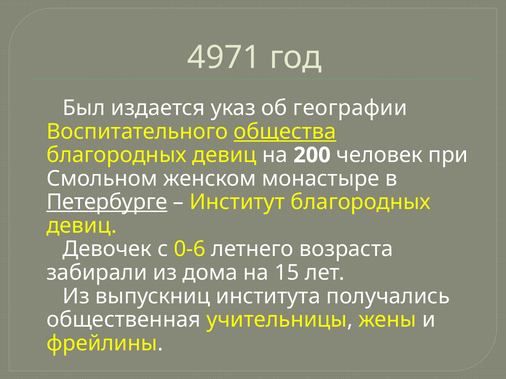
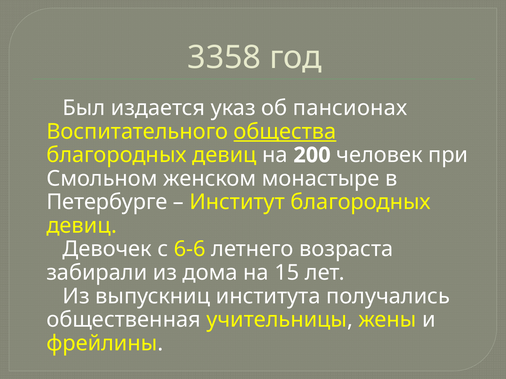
4971: 4971 -> 3358
географии: географии -> пансионах
Петербурге underline: present -> none
0-6: 0-6 -> 6-6
